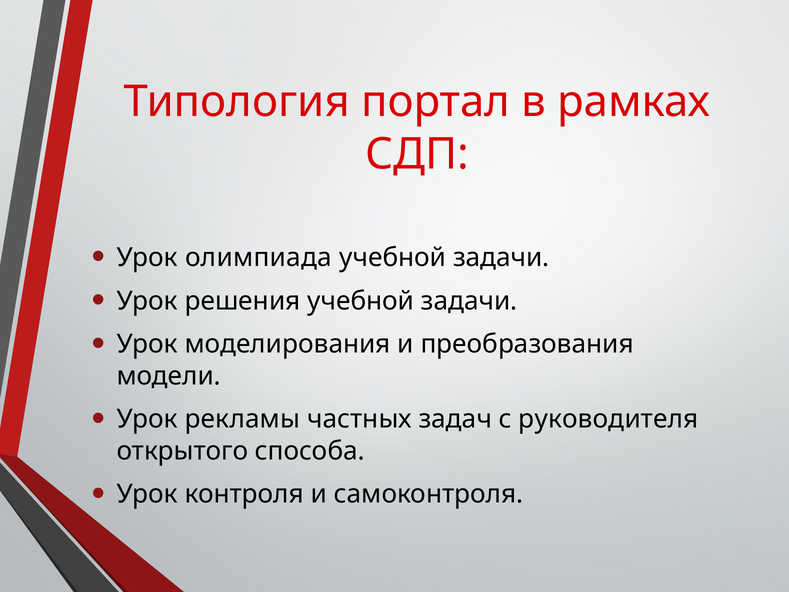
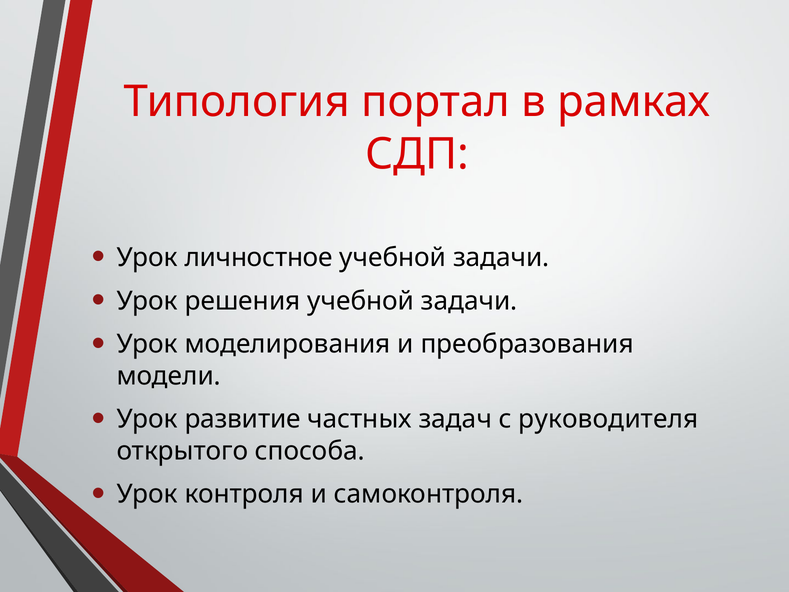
олимпиада: олимпиада -> личностное
рекламы: рекламы -> развитие
